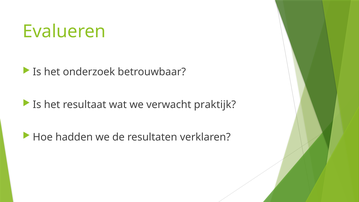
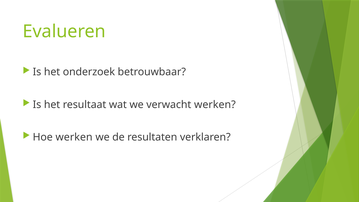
verwacht praktijk: praktijk -> werken
Hoe hadden: hadden -> werken
